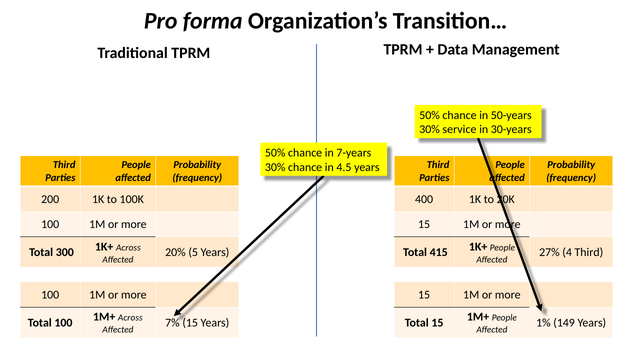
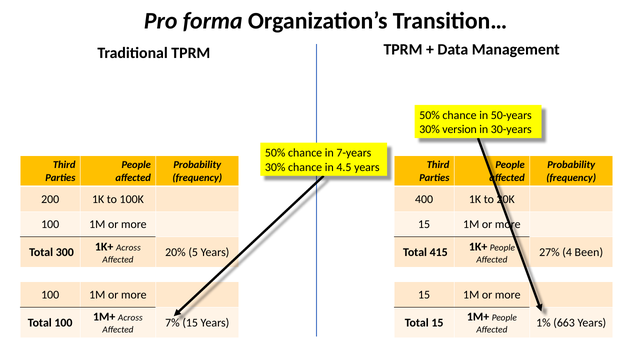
service: service -> version
4 Third: Third -> Been
149: 149 -> 663
